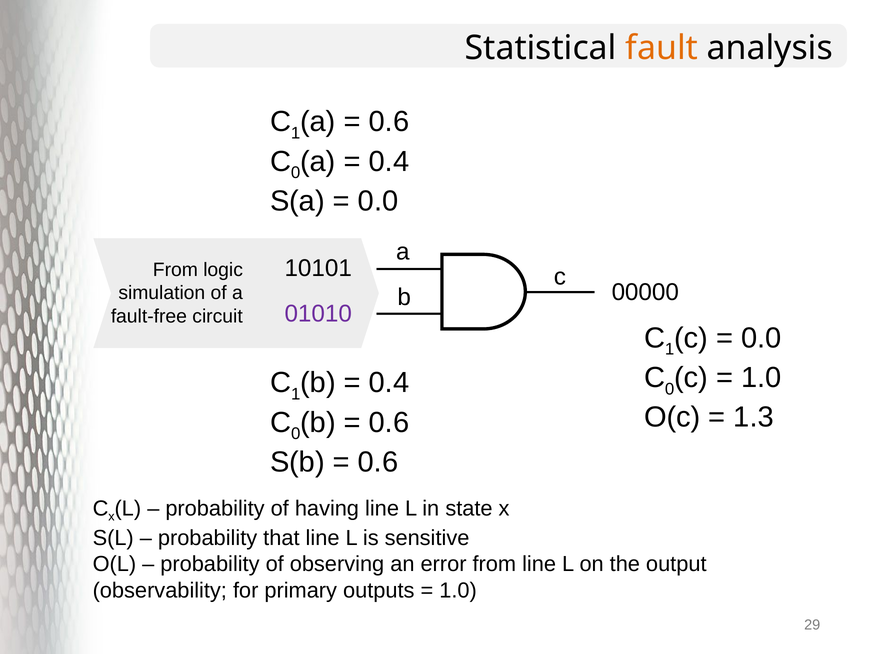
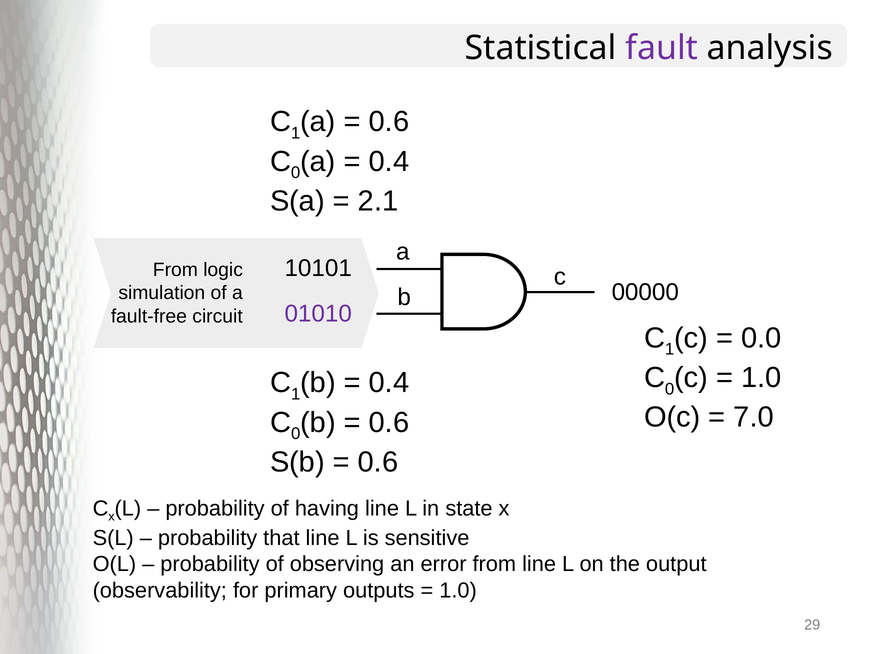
fault colour: orange -> purple
0.0 at (378, 201): 0.0 -> 2.1
1.3: 1.3 -> 7.0
